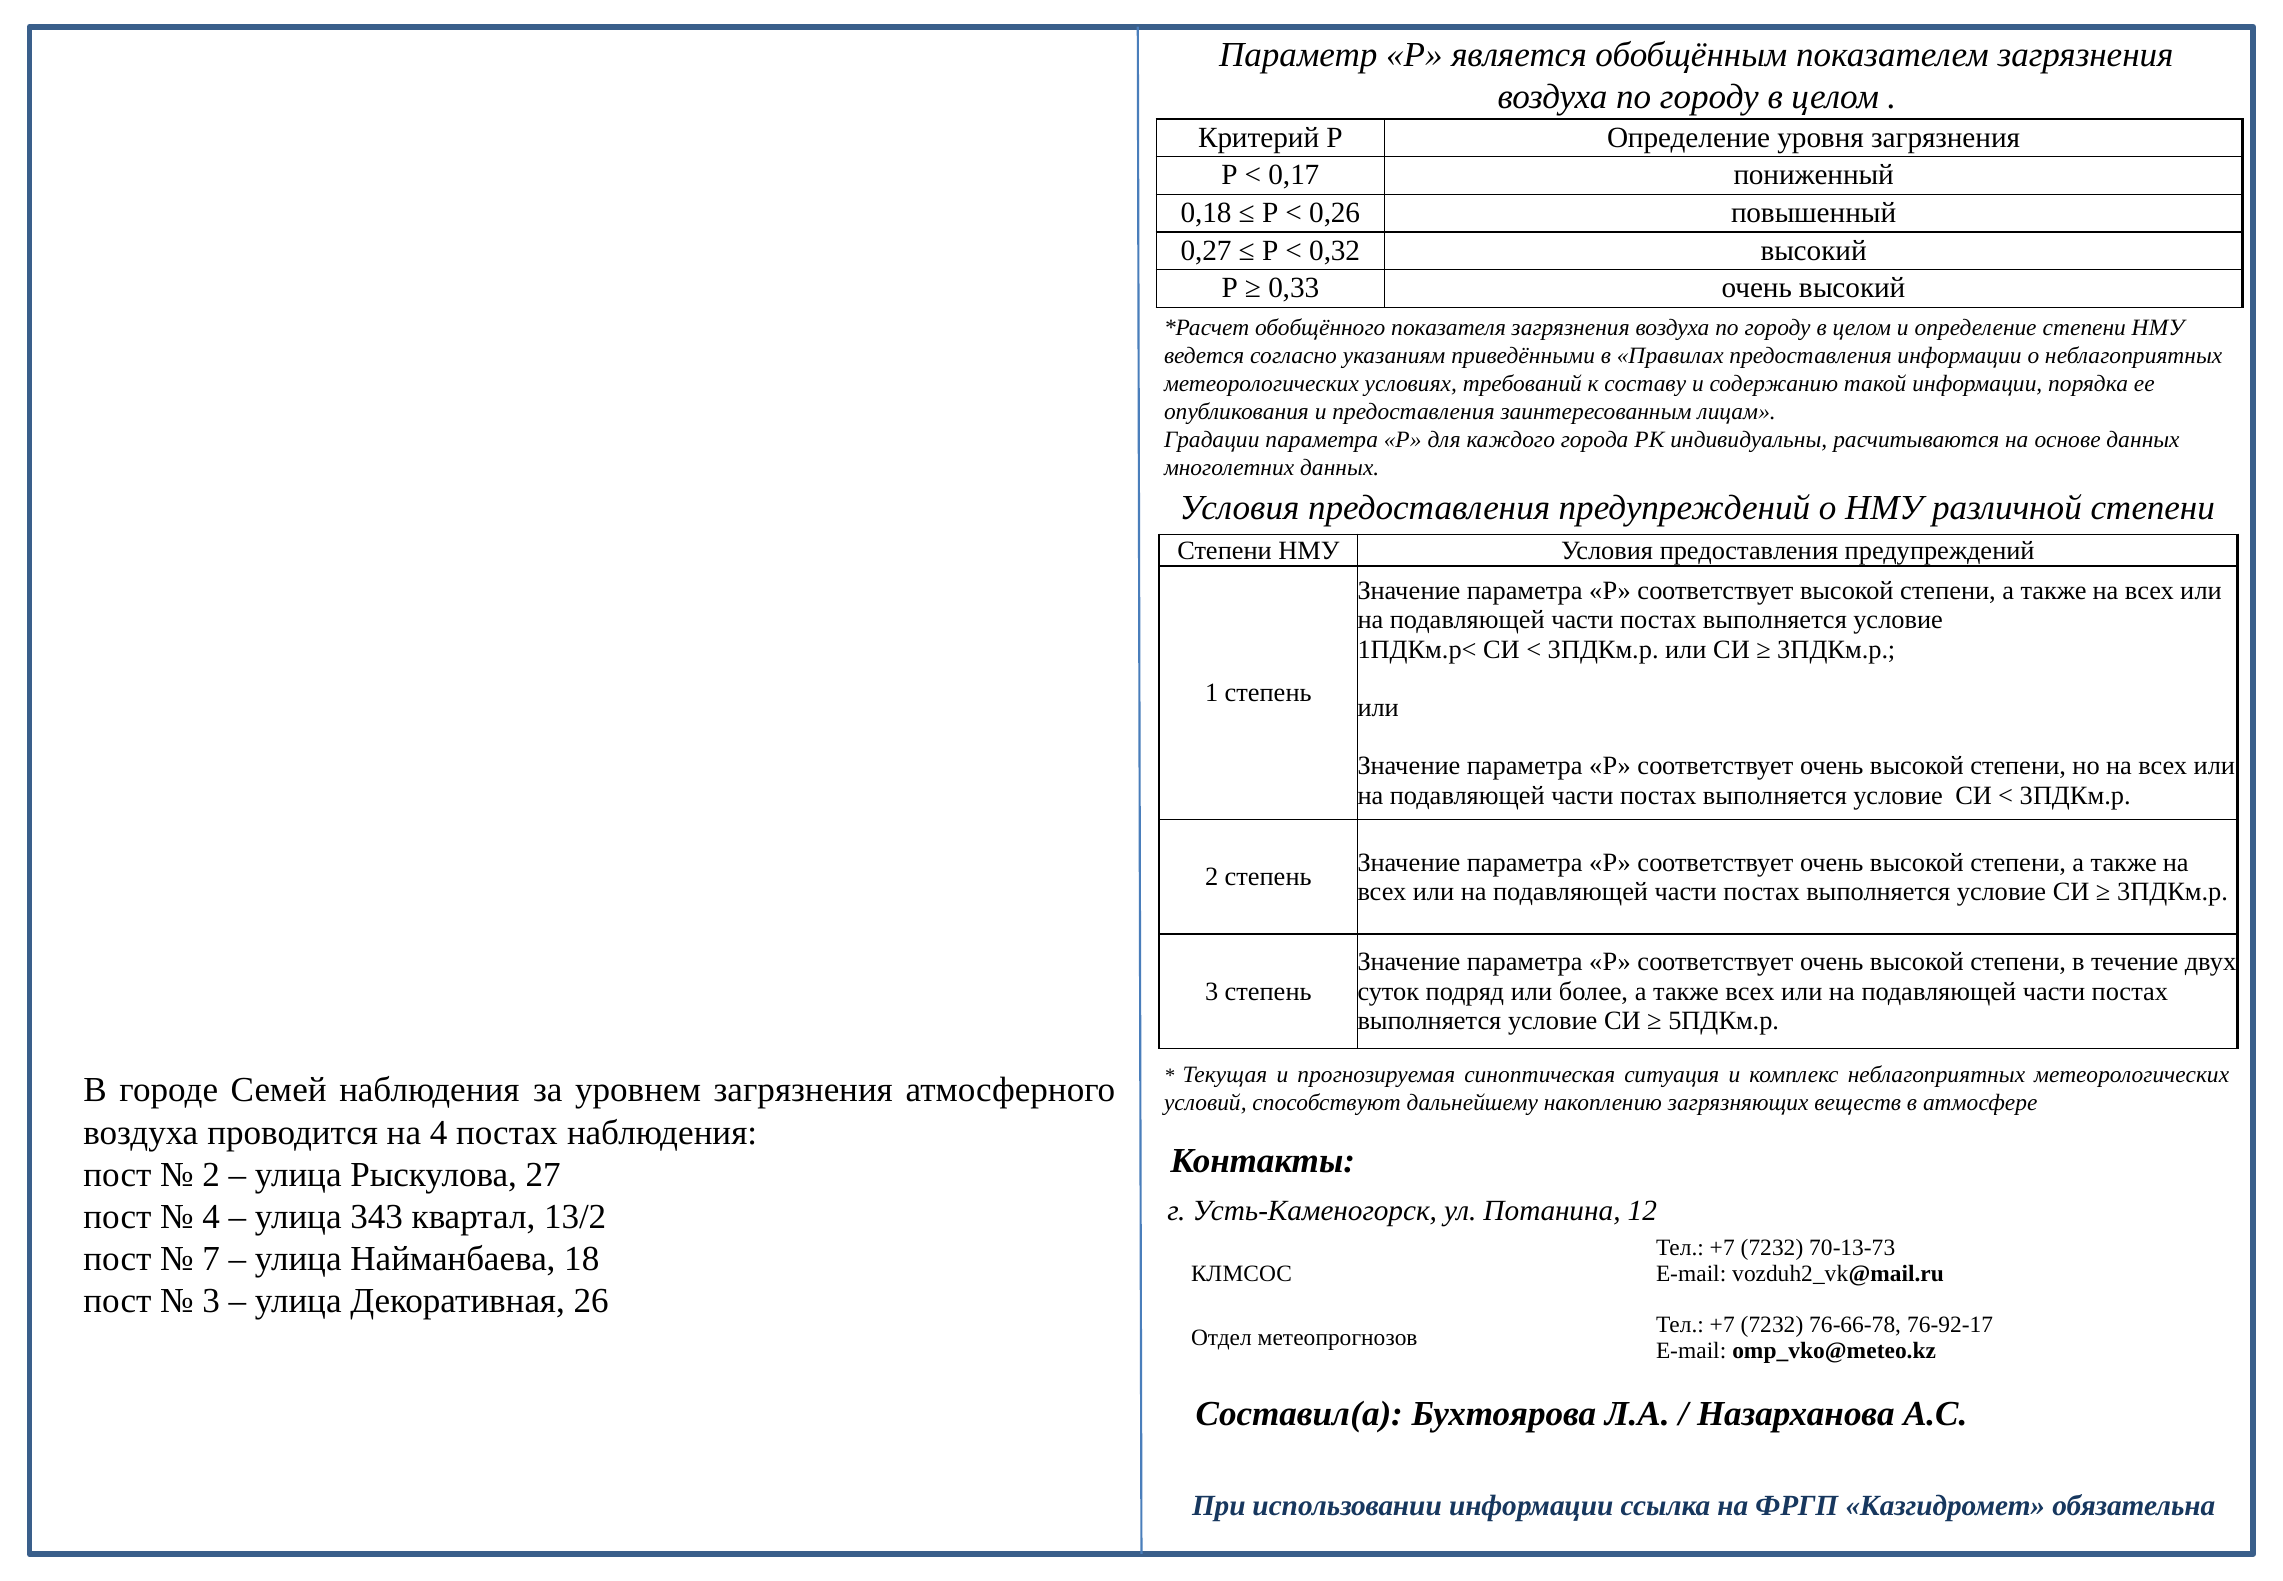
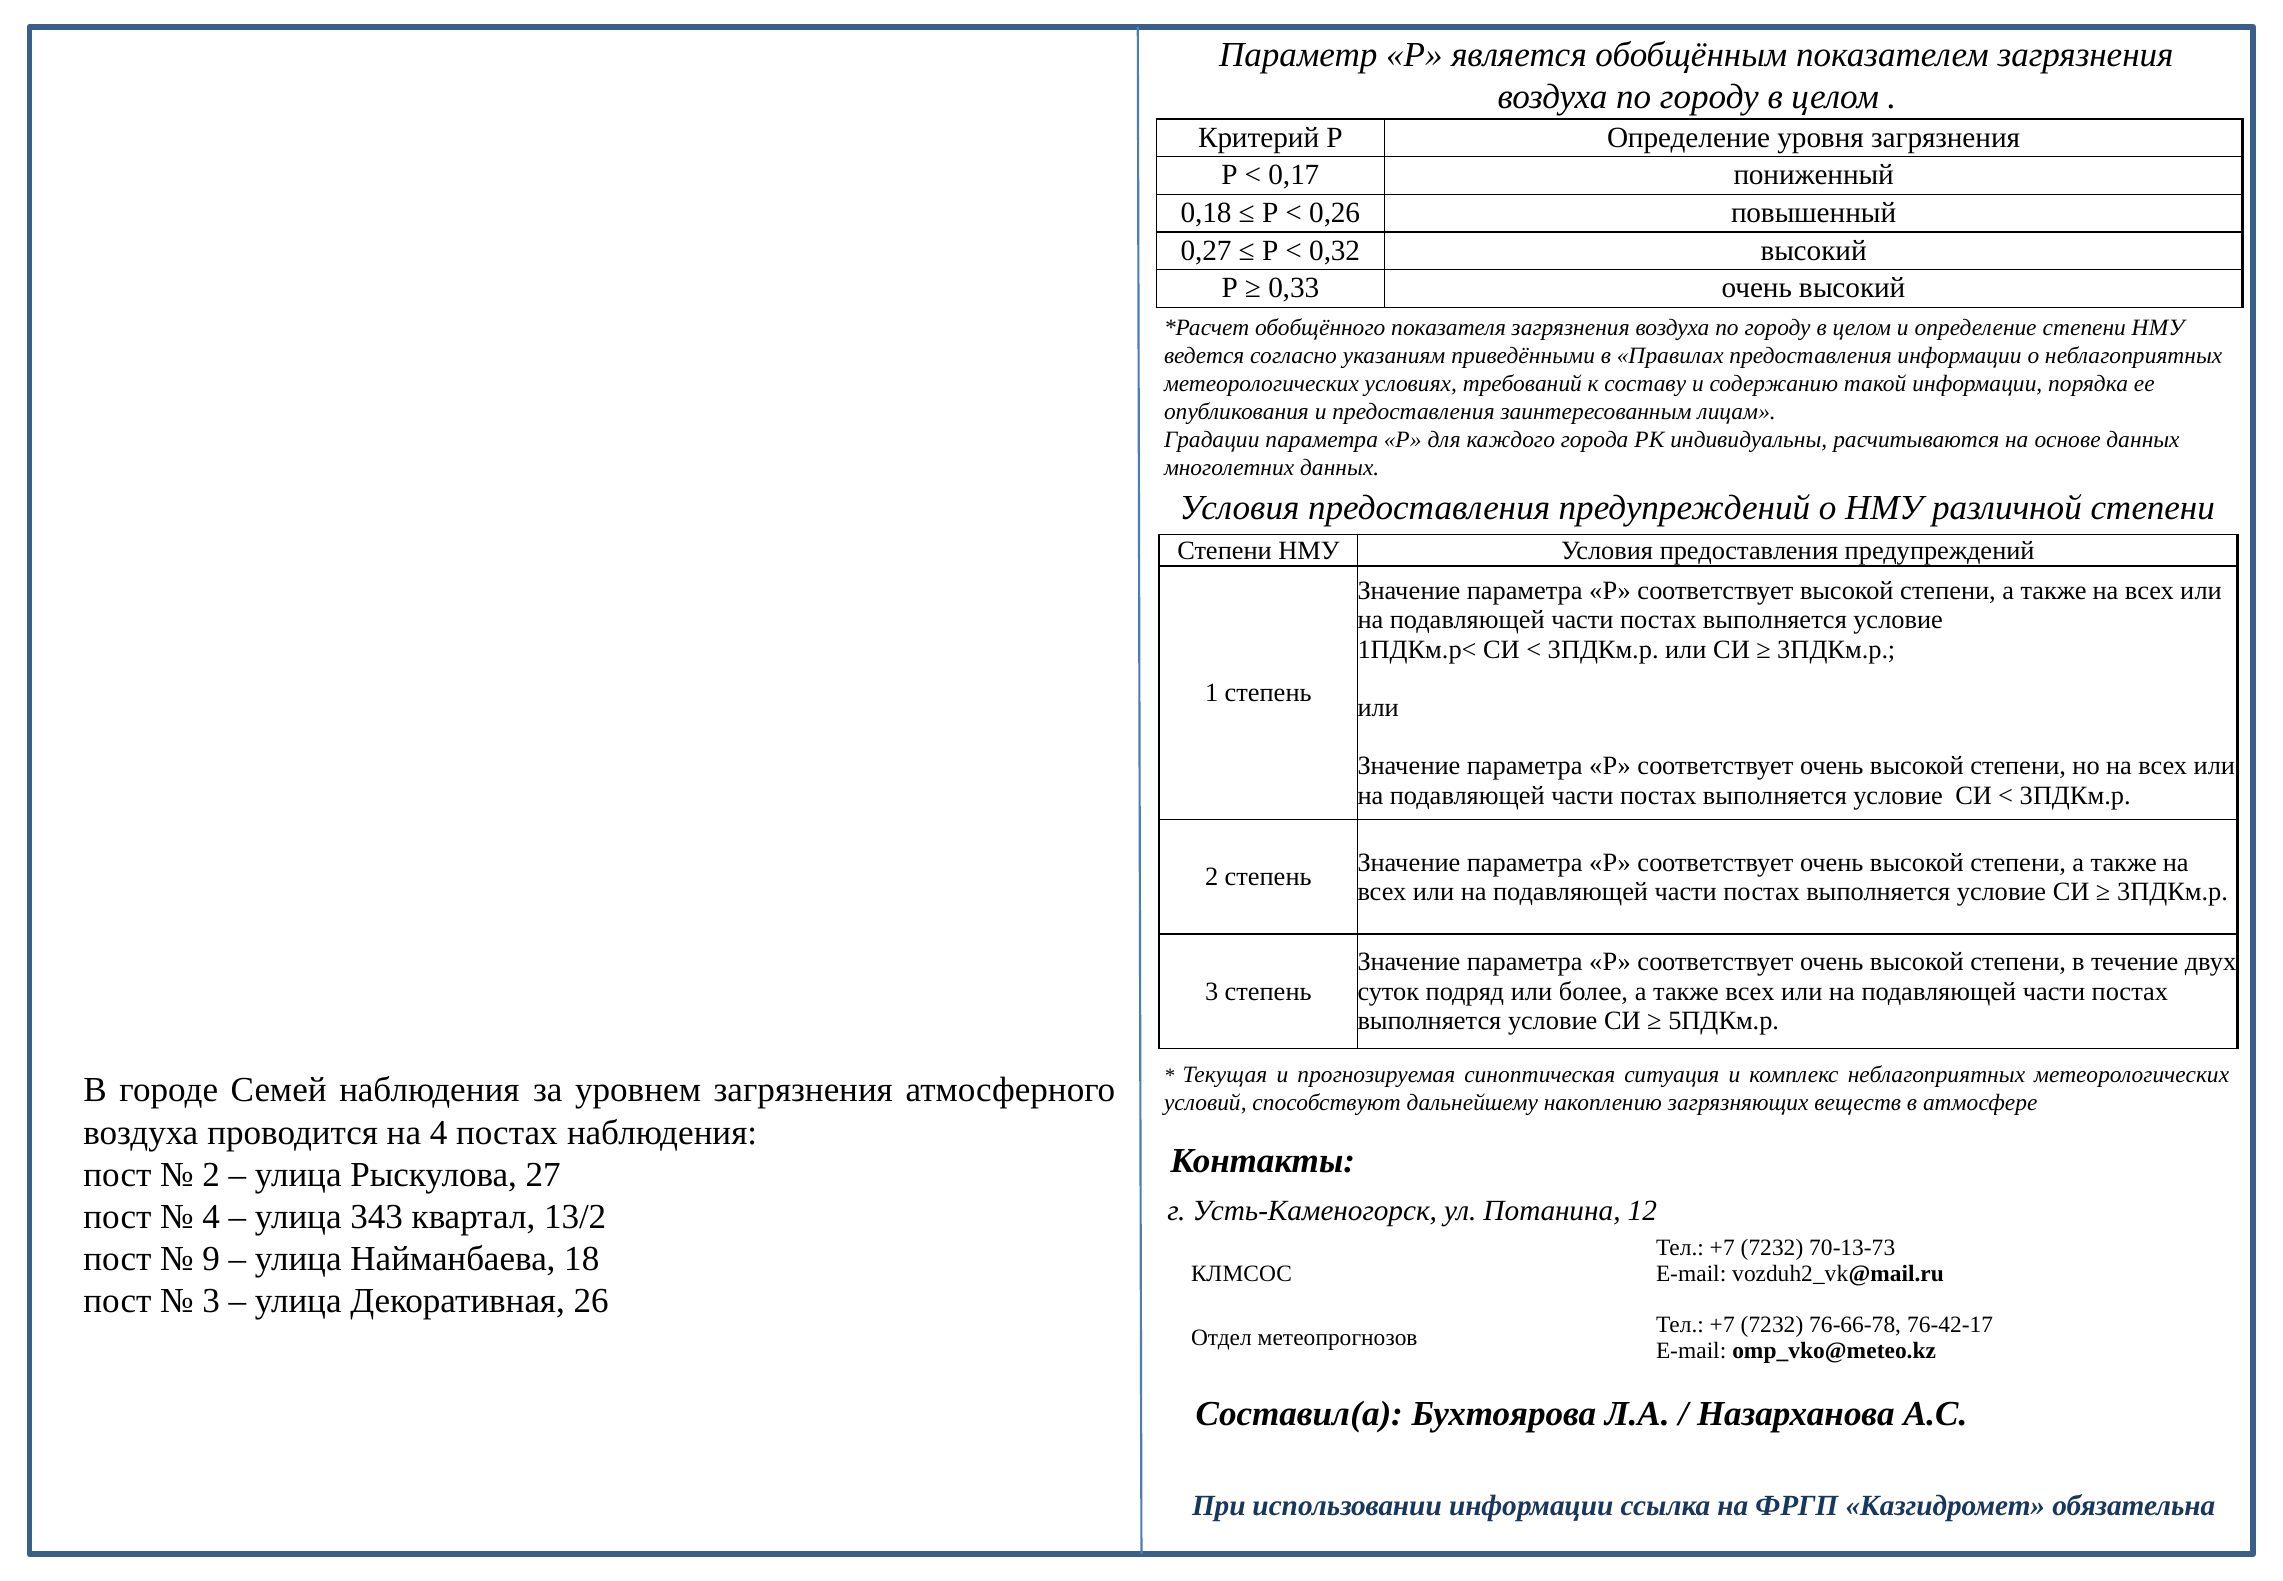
7: 7 -> 9
76-92-17: 76-92-17 -> 76-42-17
